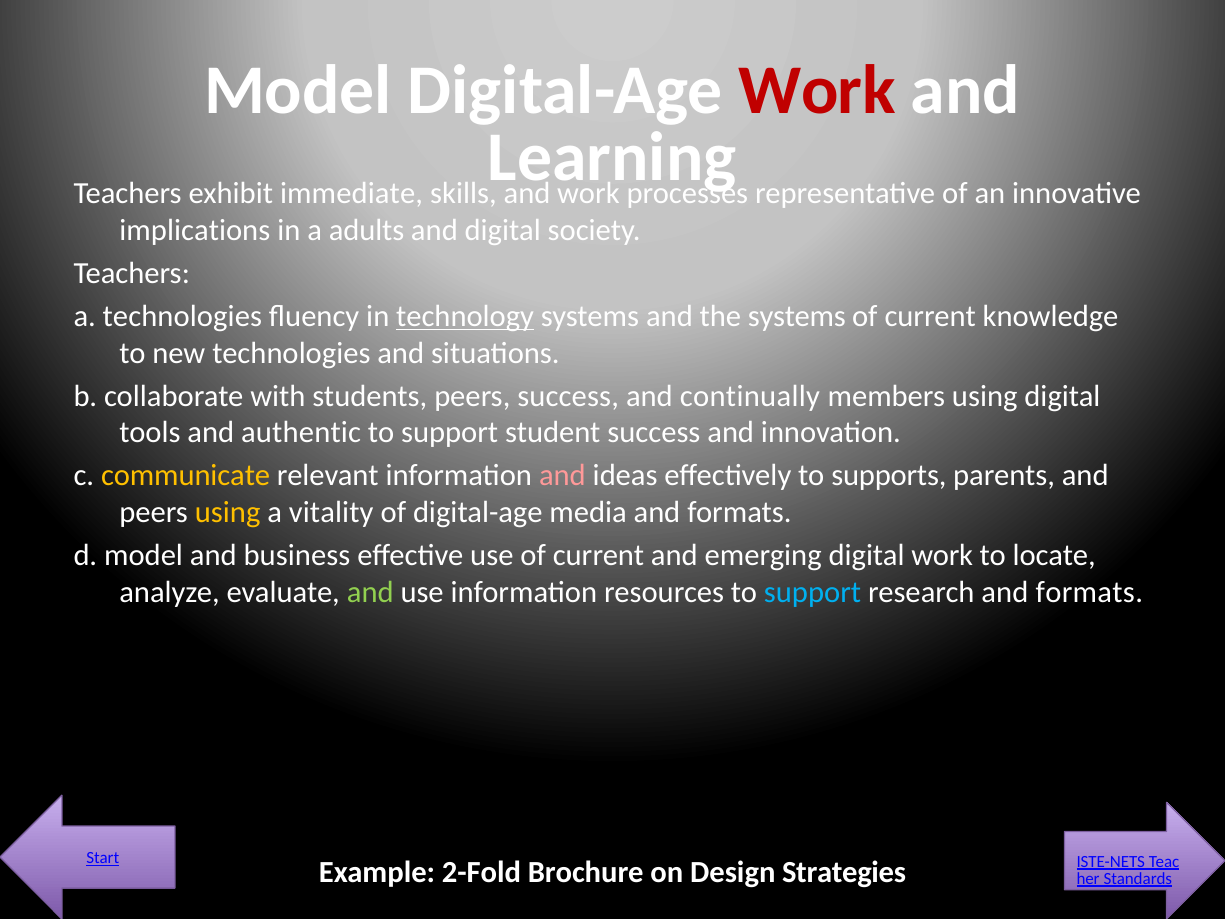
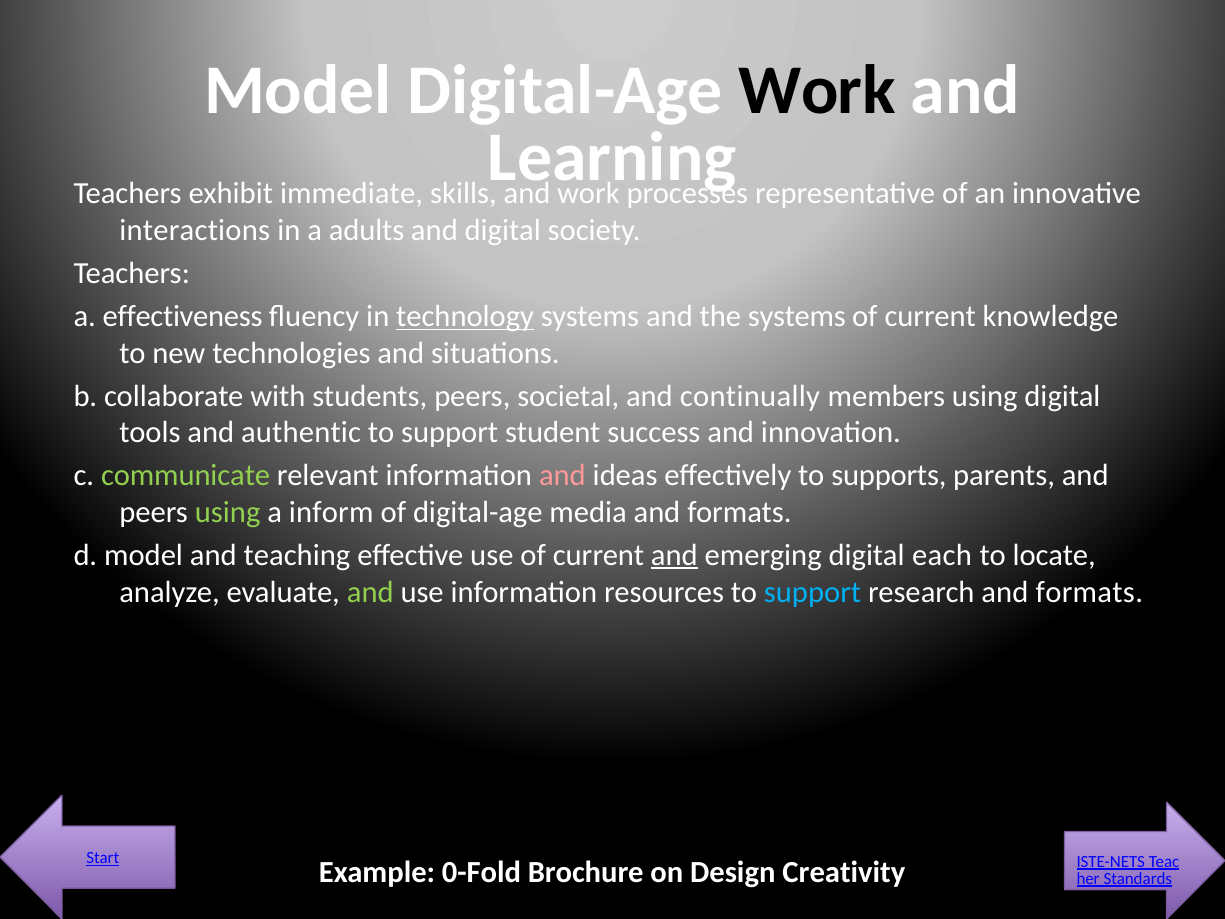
Work at (817, 90) colour: red -> black
implications: implications -> interactions
a technologies: technologies -> effectiveness
peers success: success -> societal
communicate colour: yellow -> light green
using at (228, 512) colour: yellow -> light green
vitality: vitality -> inform
business: business -> teaching
and at (674, 555) underline: none -> present
digital work: work -> each
2-Fold: 2-Fold -> 0-Fold
Strategies: Strategies -> Creativity
